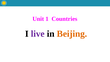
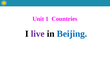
Beijing colour: orange -> blue
